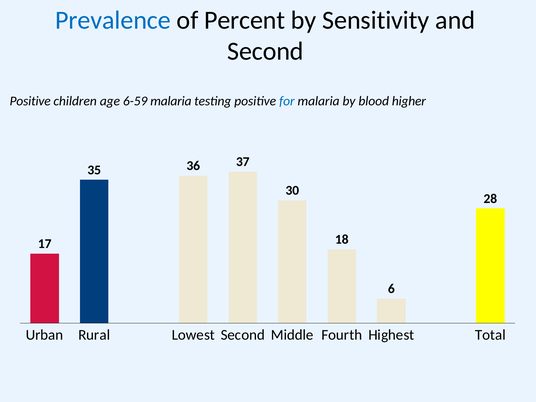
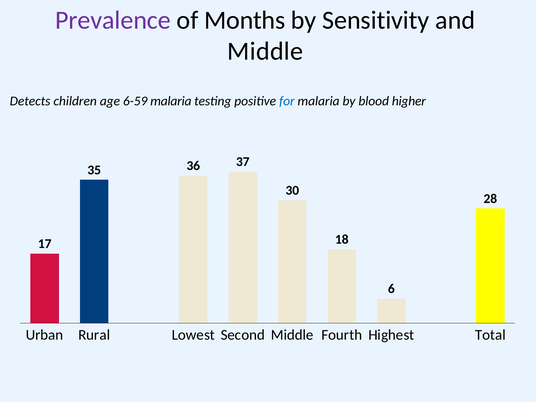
Prevalence colour: blue -> purple
Percent: Percent -> Months
Second at (265, 51): Second -> Middle
Positive at (30, 101): Positive -> Detects
